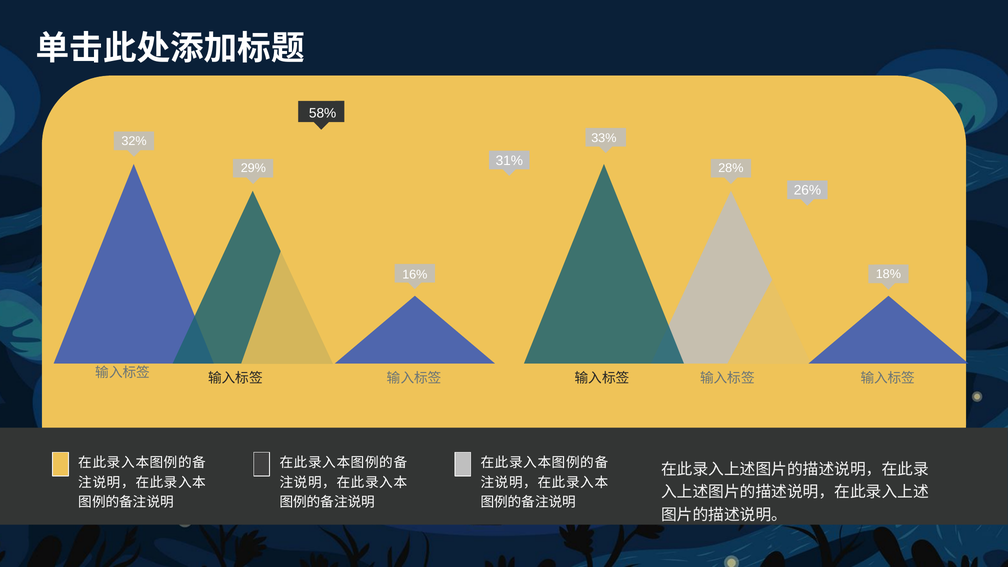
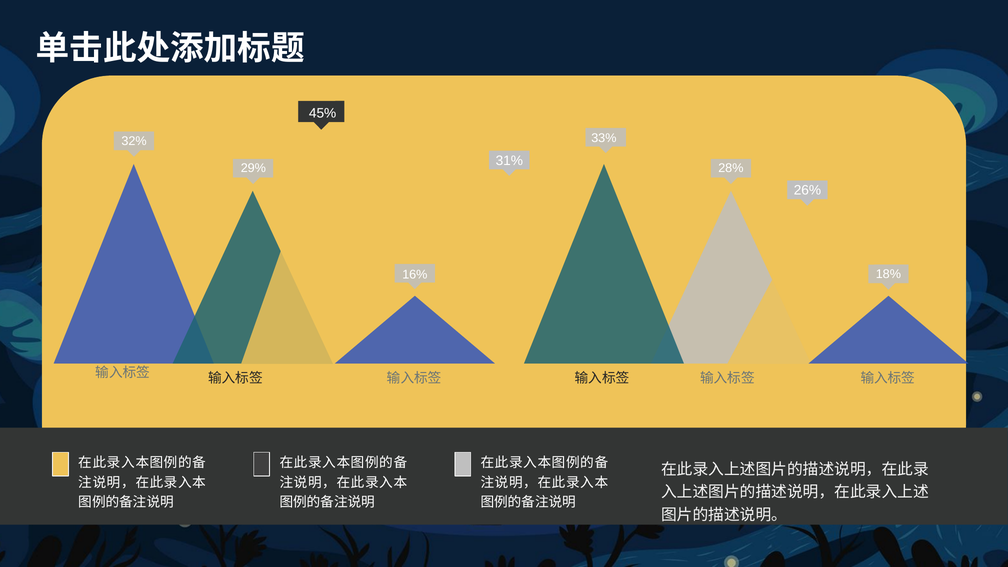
58%: 58% -> 45%
